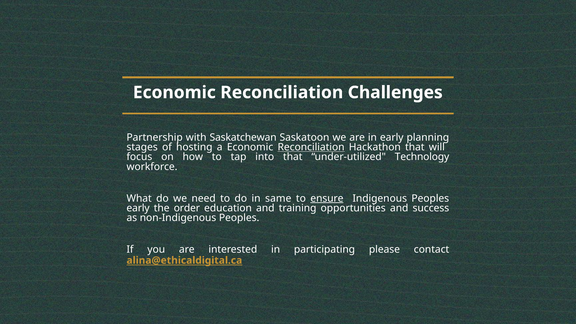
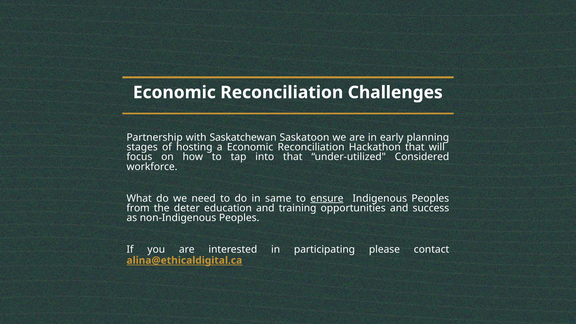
Reconciliation at (311, 147) underline: present -> none
Technology: Technology -> Considered
early at (138, 208): early -> from
order: order -> deter
